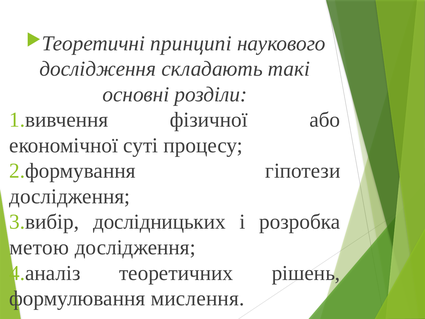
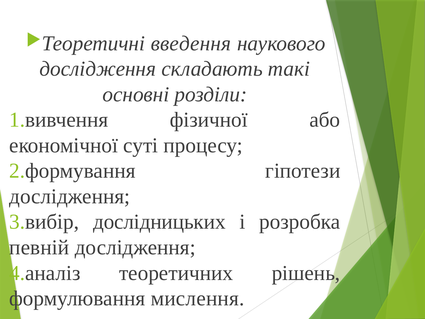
принципі: принципі -> введення
метою: метою -> певній
